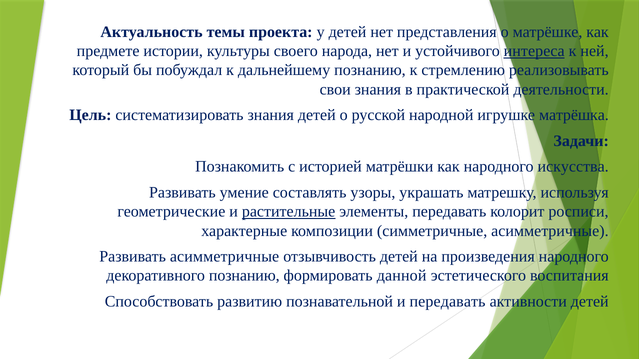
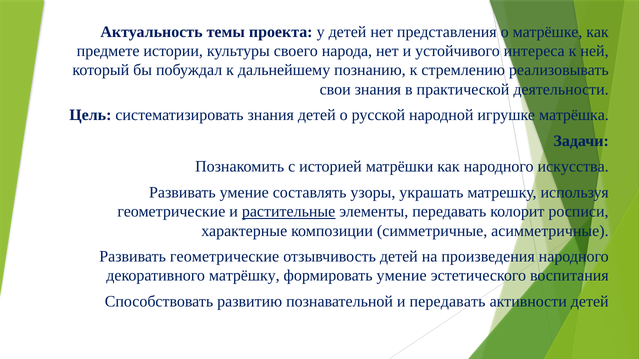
интереса underline: present -> none
Развивать асимметричные: асимметричные -> геометрические
декоративного познанию: познанию -> матрёшку
формировать данной: данной -> умение
